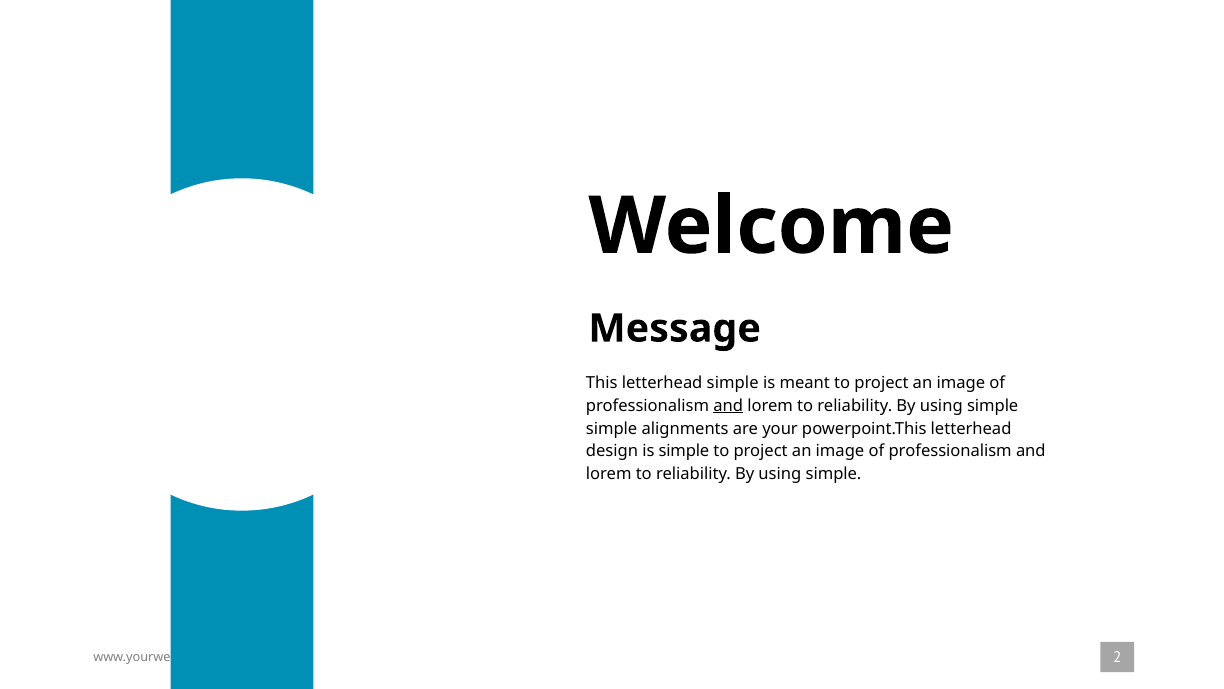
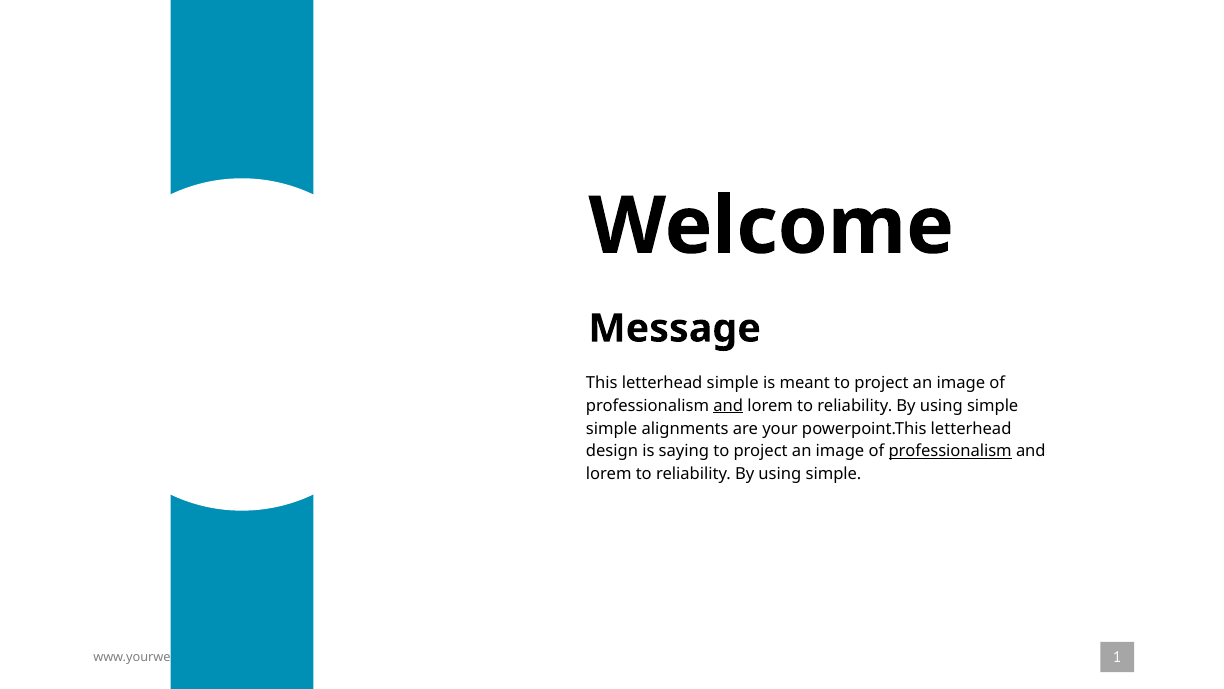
is simple: simple -> saying
professionalism at (950, 451) underline: none -> present
2: 2 -> 1
